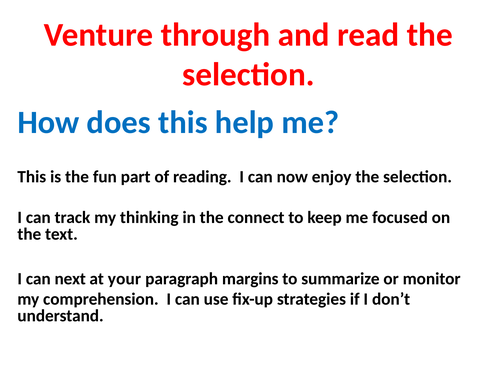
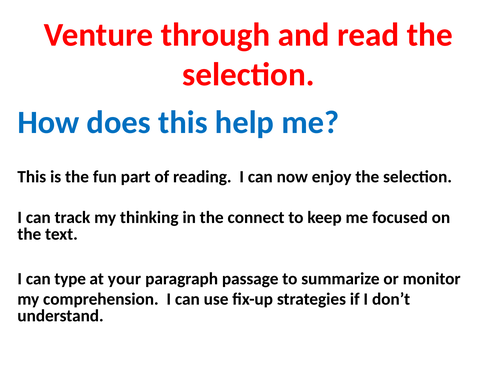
next: next -> type
margins: margins -> passage
